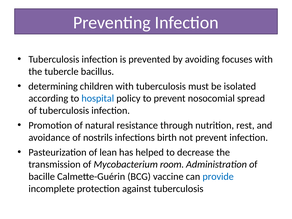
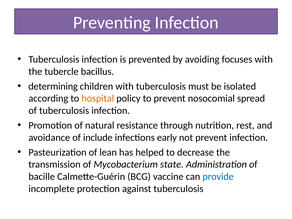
hospital colour: blue -> orange
nostrils: nostrils -> include
birth: birth -> early
room: room -> state
